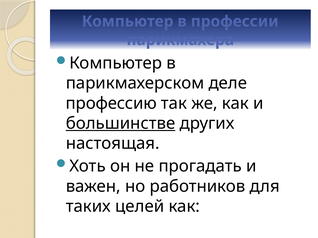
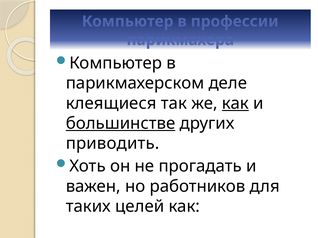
профессию: профессию -> клеящиеся
как at (235, 103) underline: none -> present
настоящая: настоящая -> приводить
